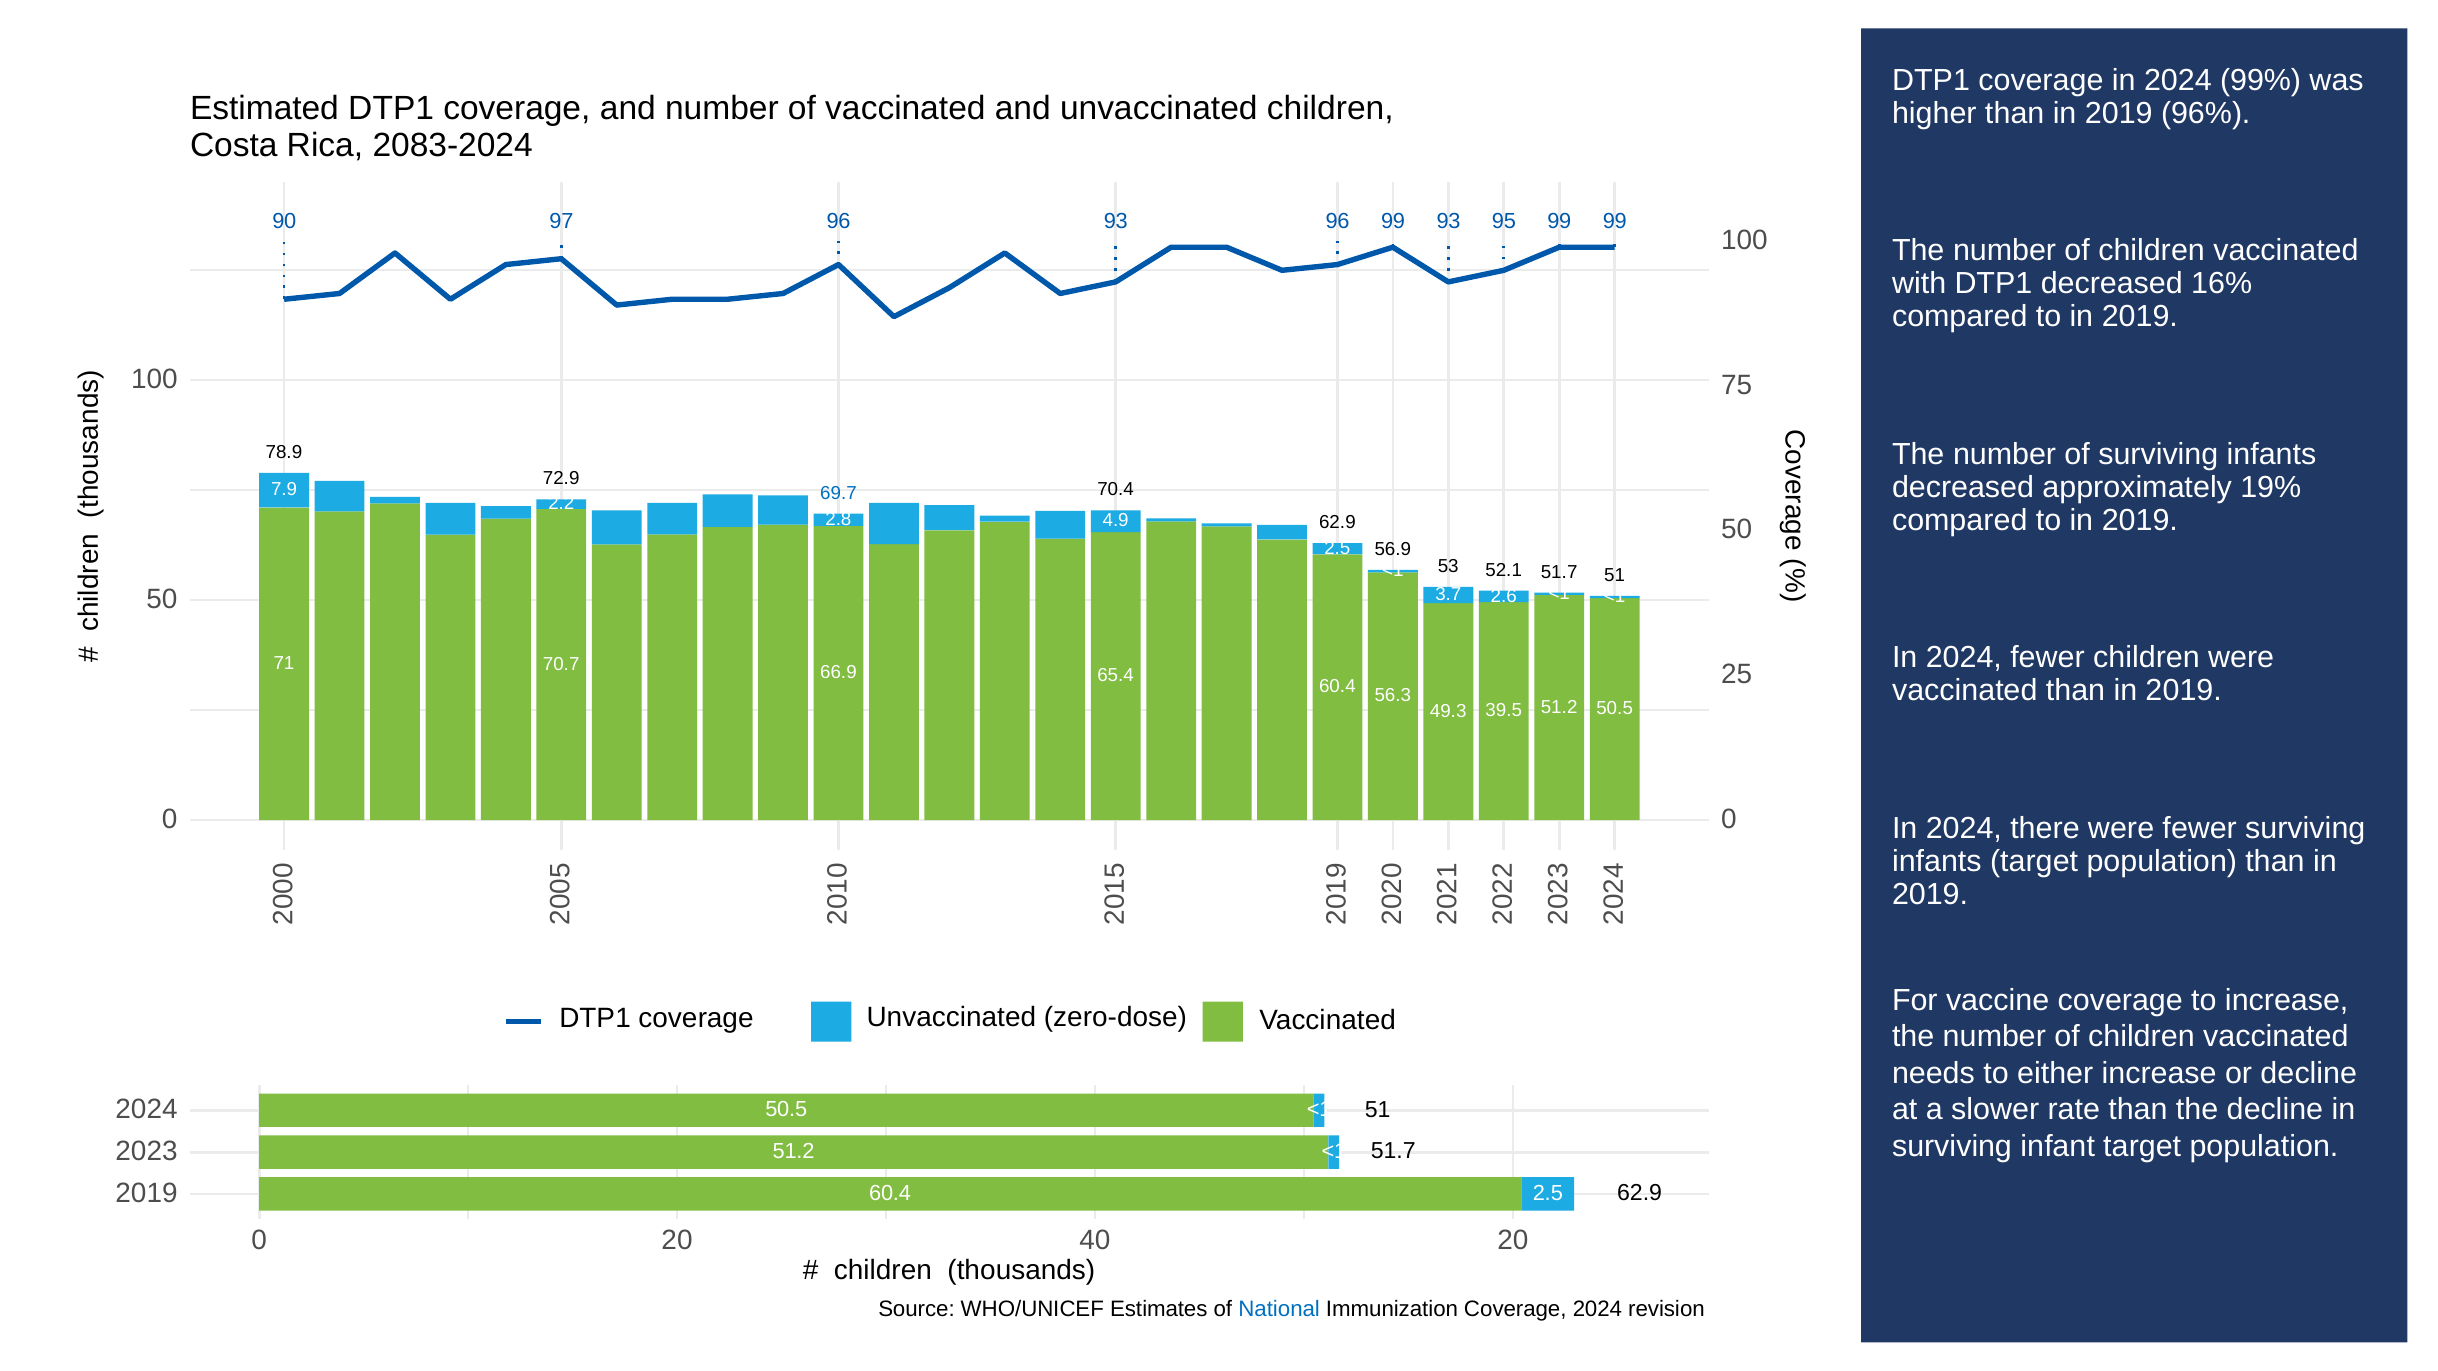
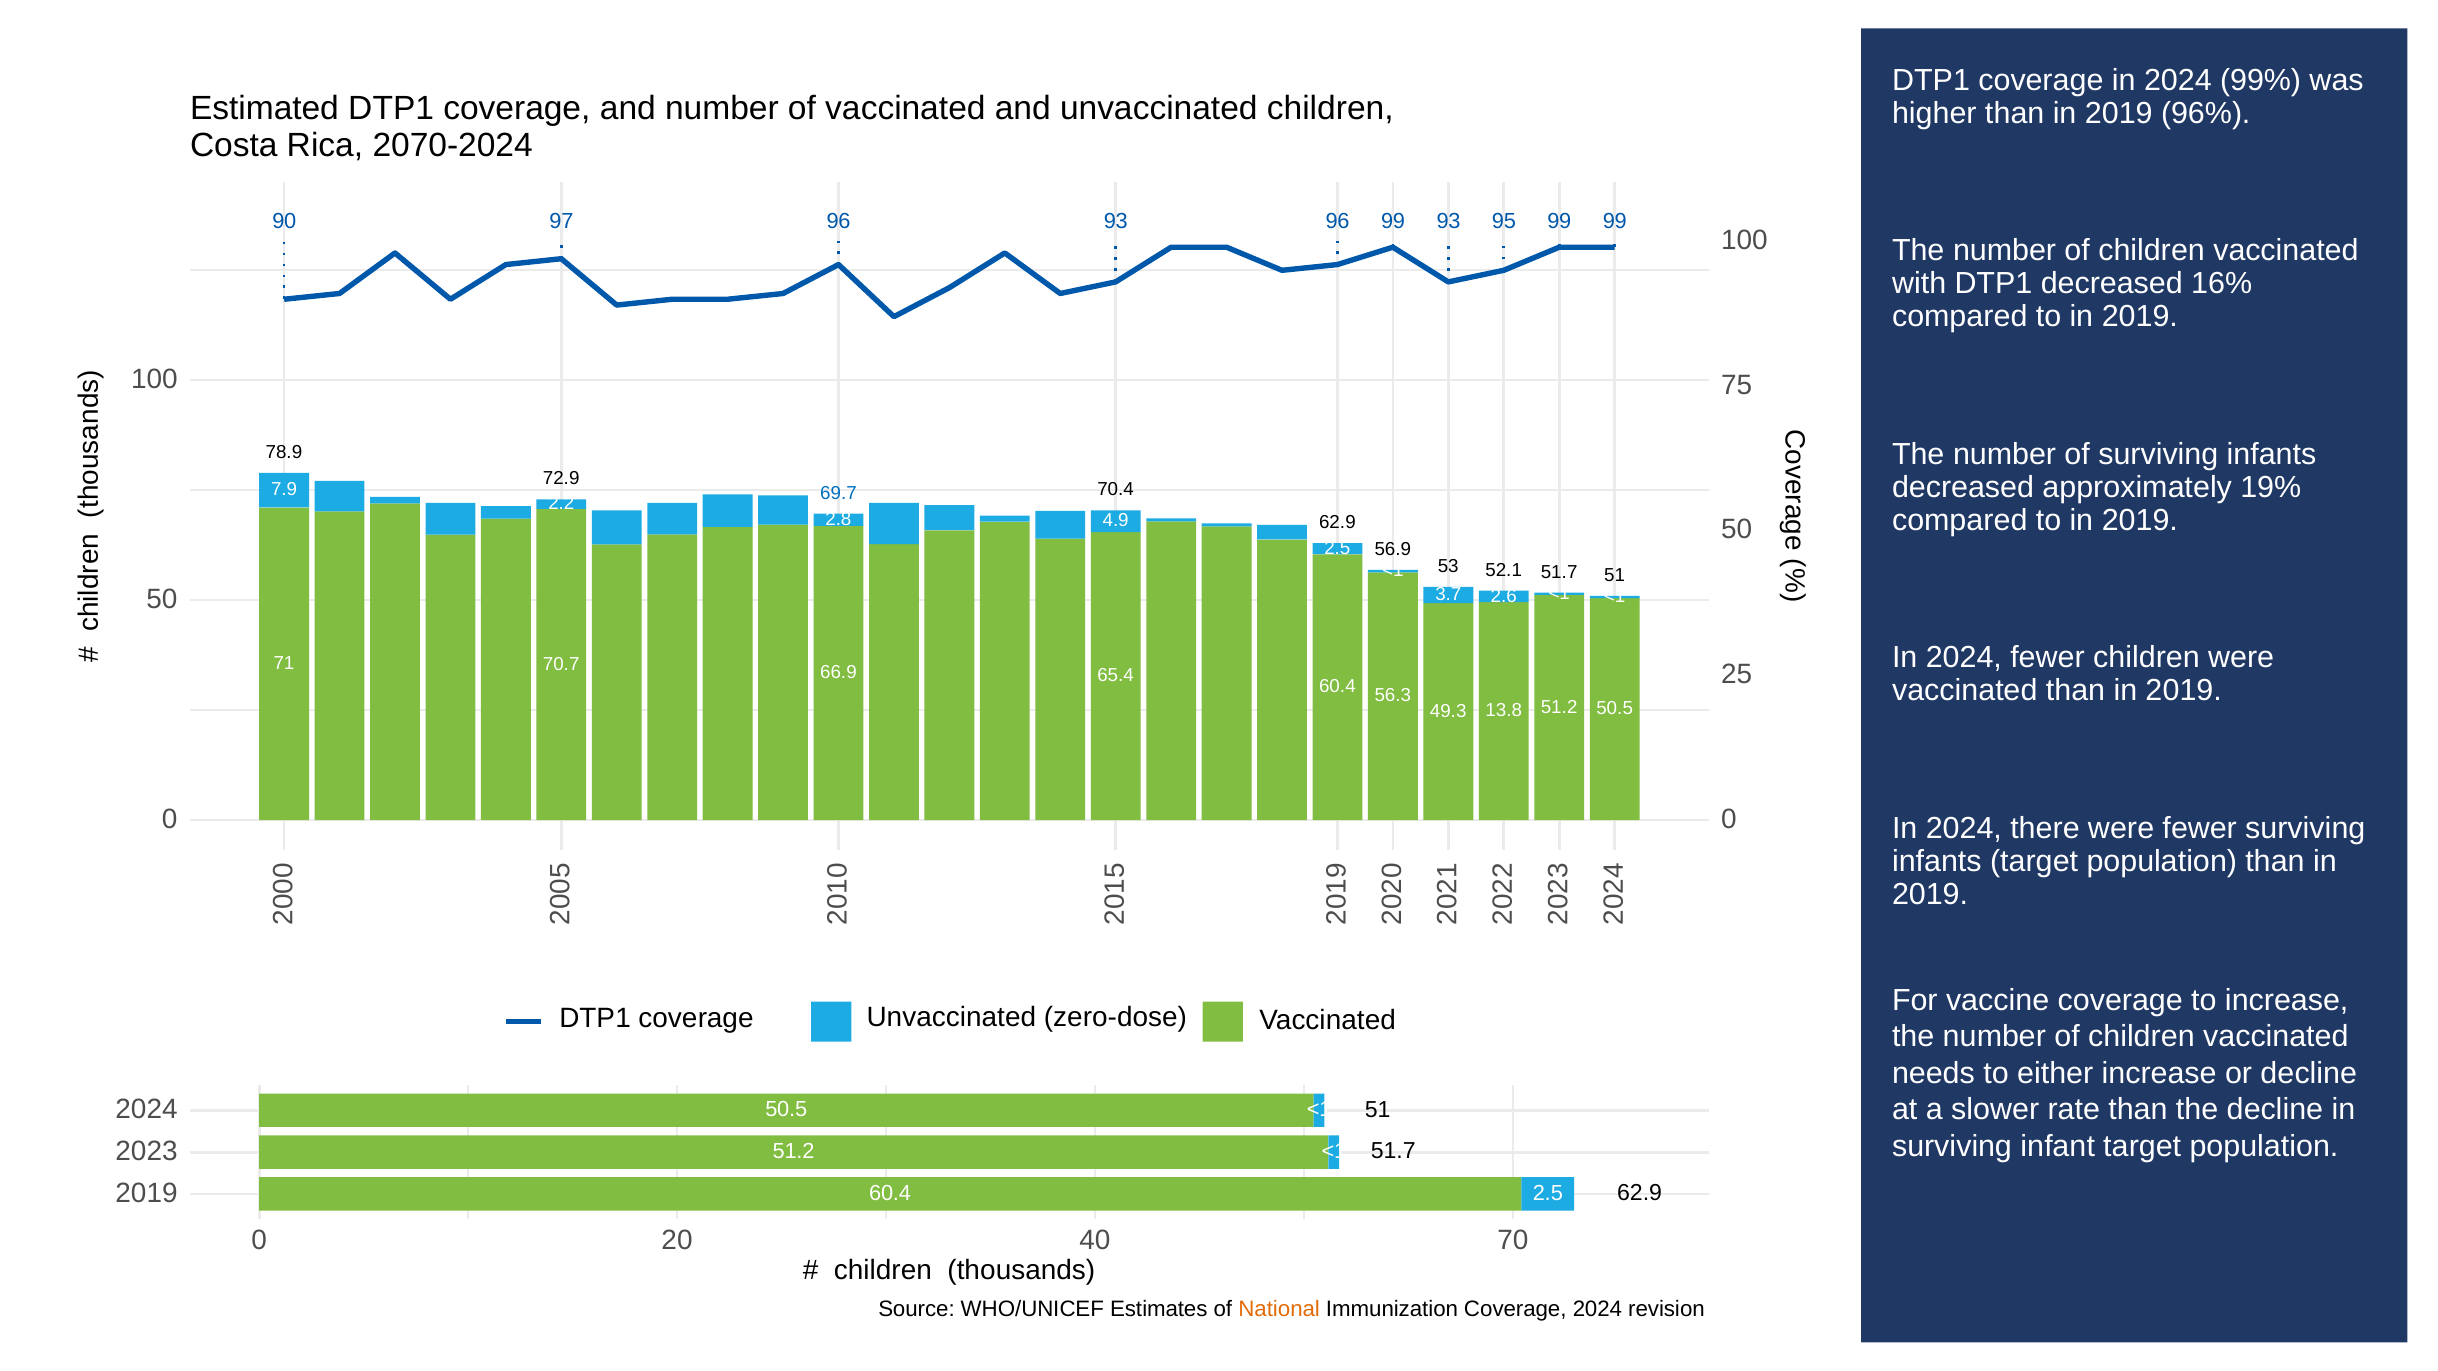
2083-2024: 2083-2024 -> 2070-2024
39.5: 39.5 -> 13.8
40 20: 20 -> 70
National colour: blue -> orange
